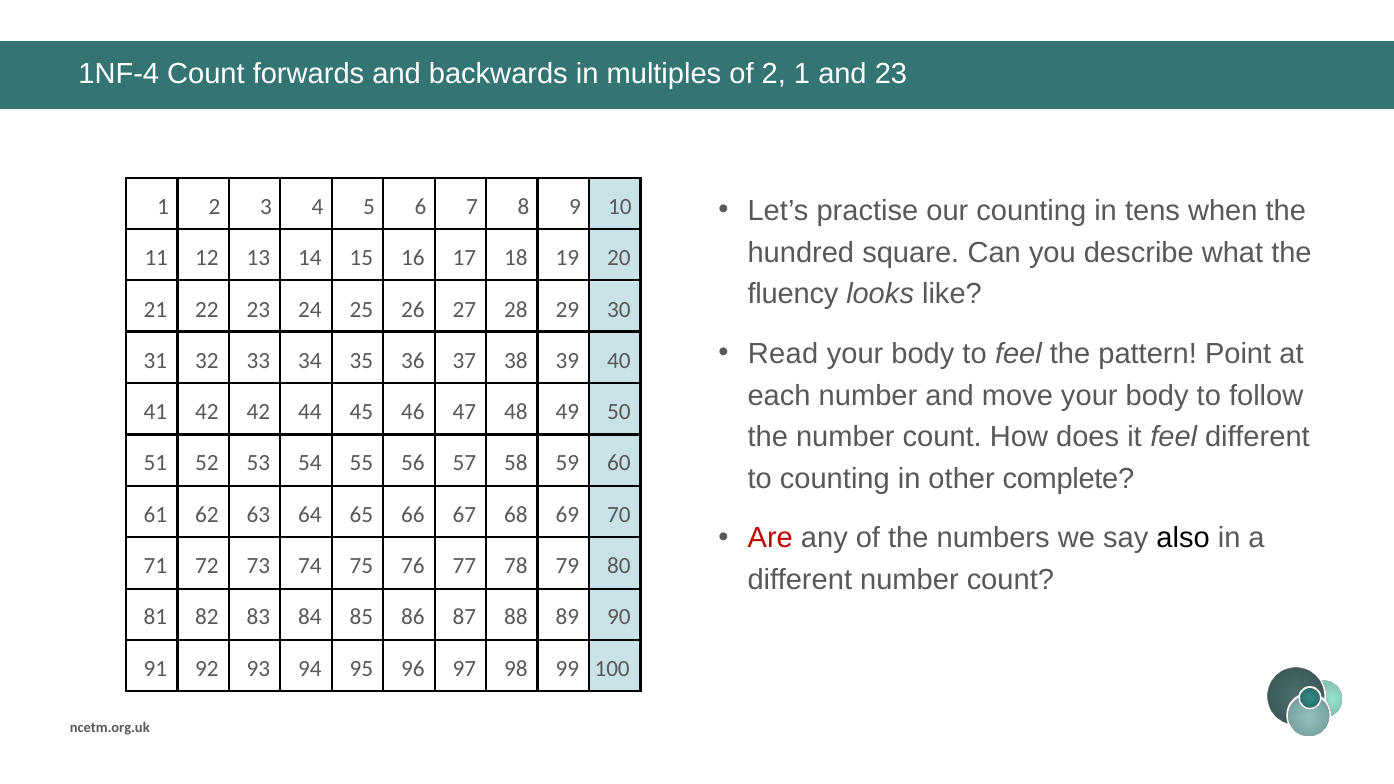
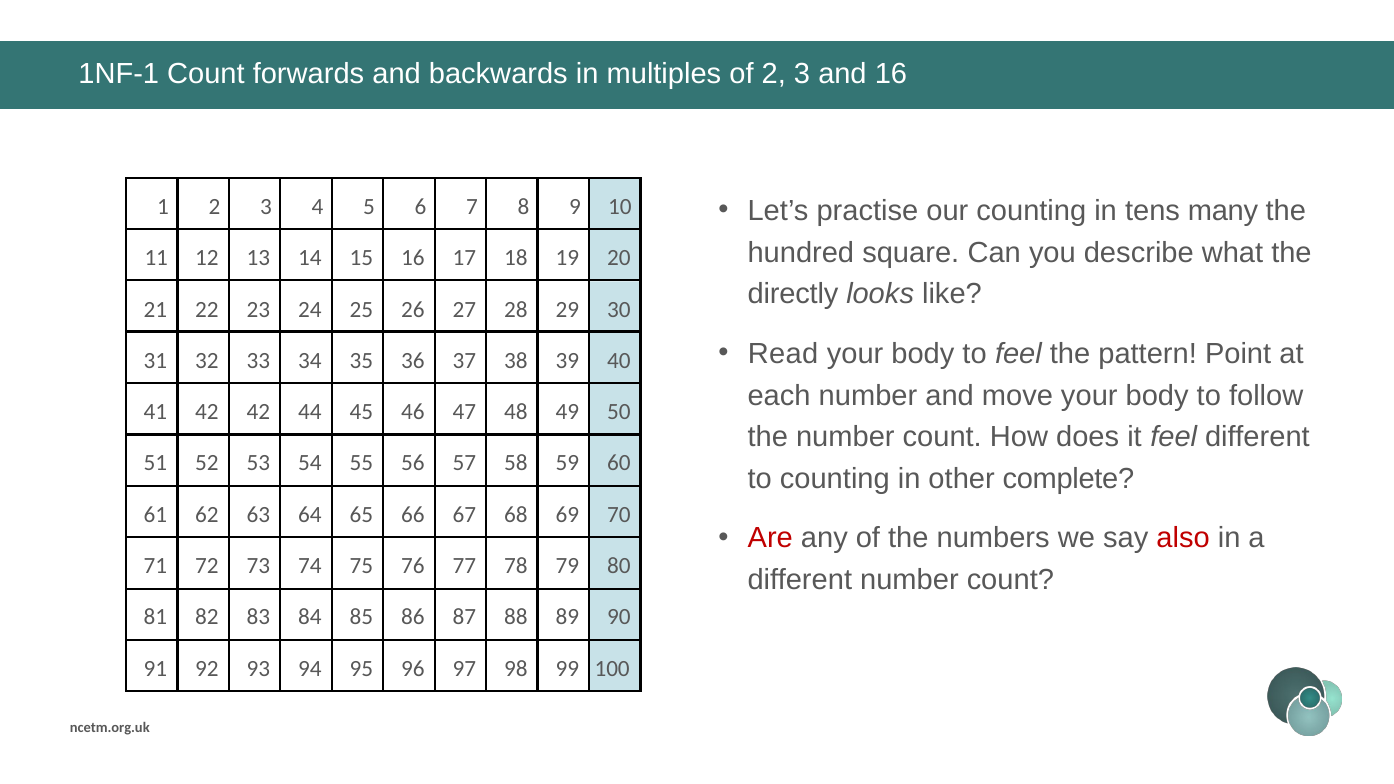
1NF-4: 1NF-4 -> 1NF-1
2 1: 1 -> 3
and 23: 23 -> 16
when: when -> many
fluency: fluency -> directly
also colour: black -> red
